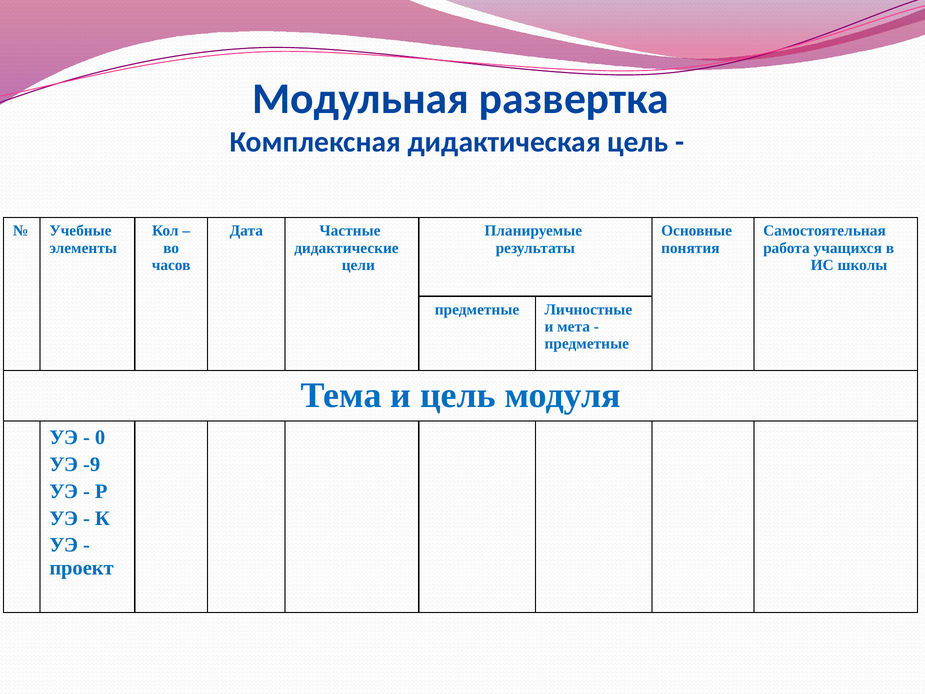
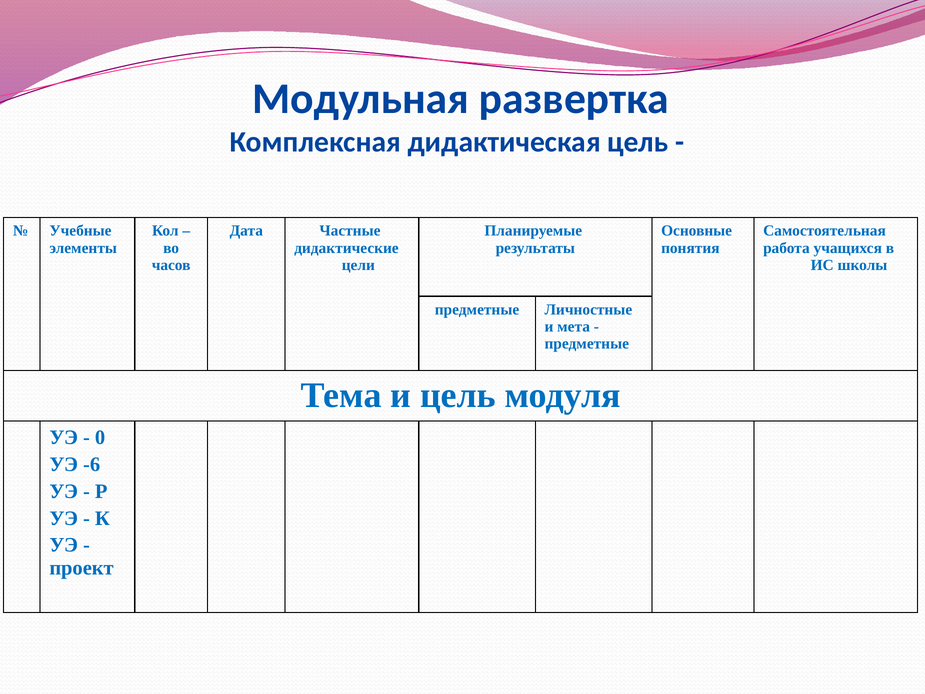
-9: -9 -> -6
